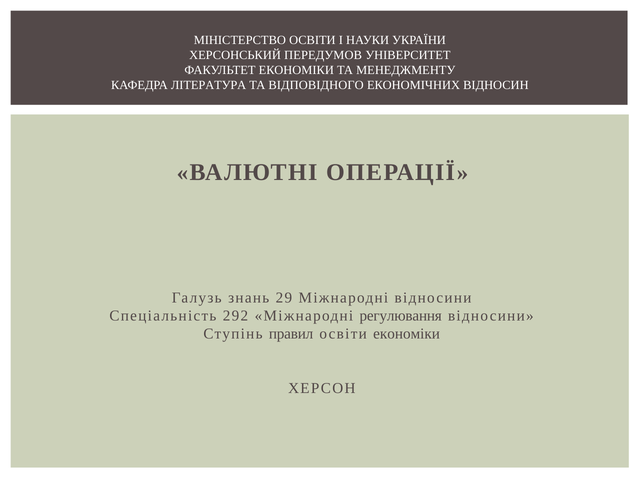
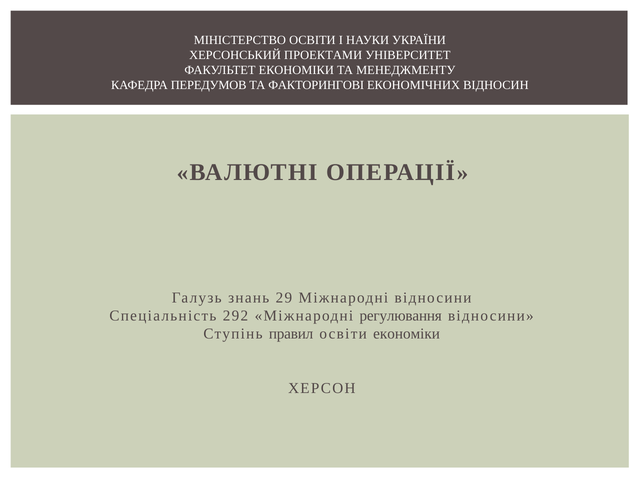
ПЕРЕДУМОВ: ПЕРЕДУМОВ -> ПРОЕКТАМИ
ЛІТЕРАТУРА: ЛІТЕРАТУРА -> ПЕРЕДУМОВ
ВІДПОВІДНОГО: ВІДПОВІДНОГО -> ФАКТОРИНГОВІ
